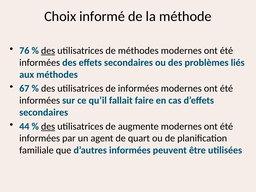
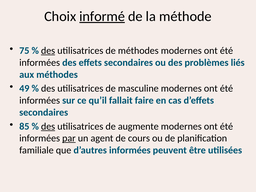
informé underline: none -> present
76: 76 -> 75
67: 67 -> 49
de informées: informées -> masculine
44: 44 -> 85
par underline: none -> present
quart: quart -> cours
